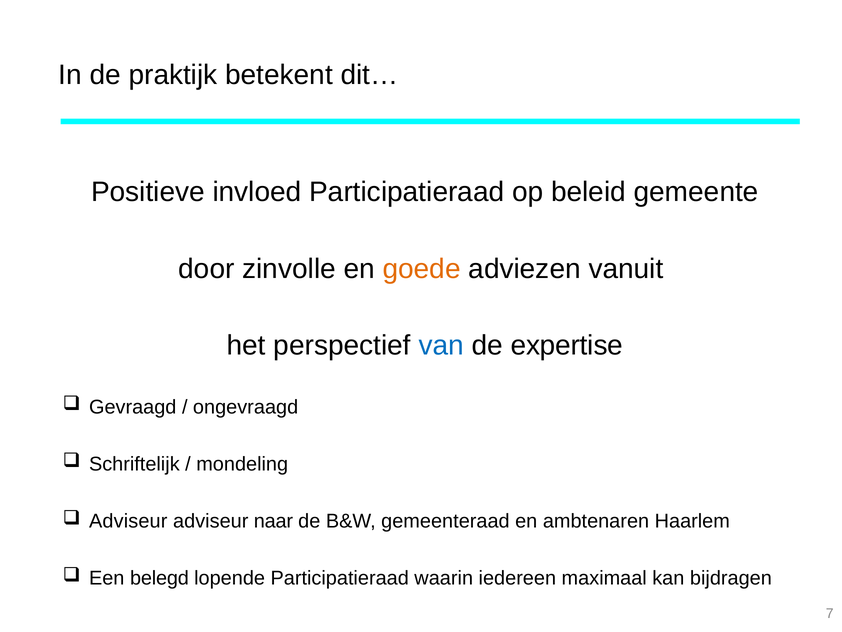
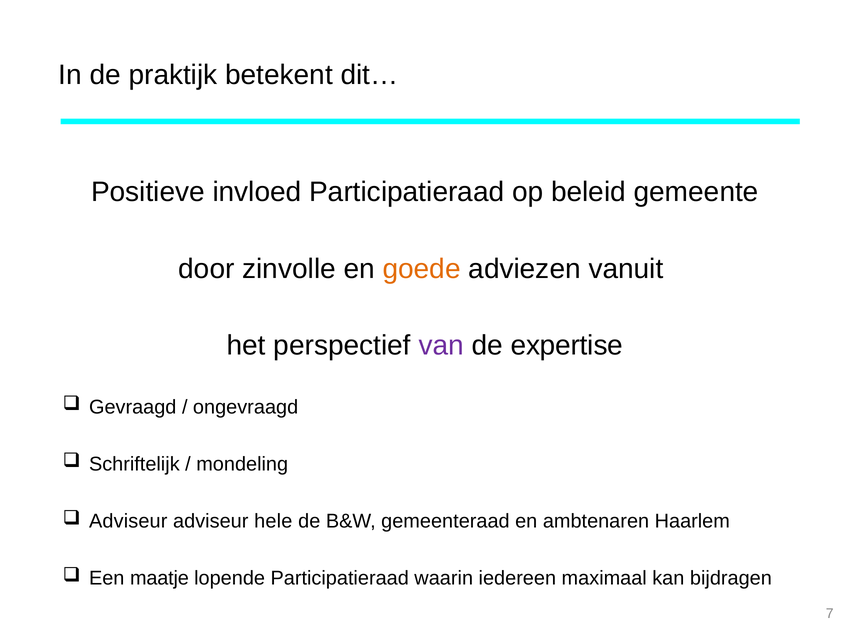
van colour: blue -> purple
naar: naar -> hele
belegd: belegd -> maatje
